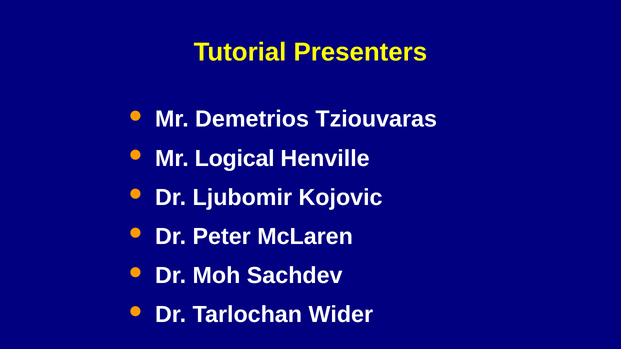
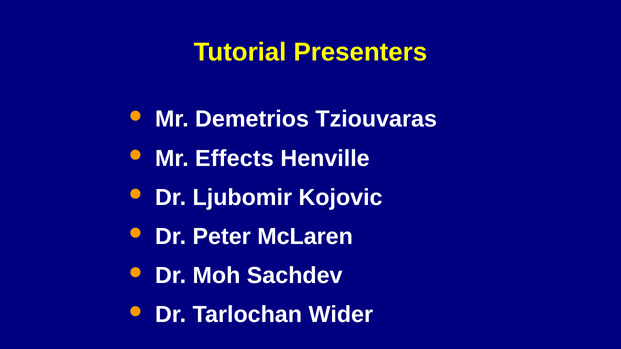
Logical: Logical -> Effects
